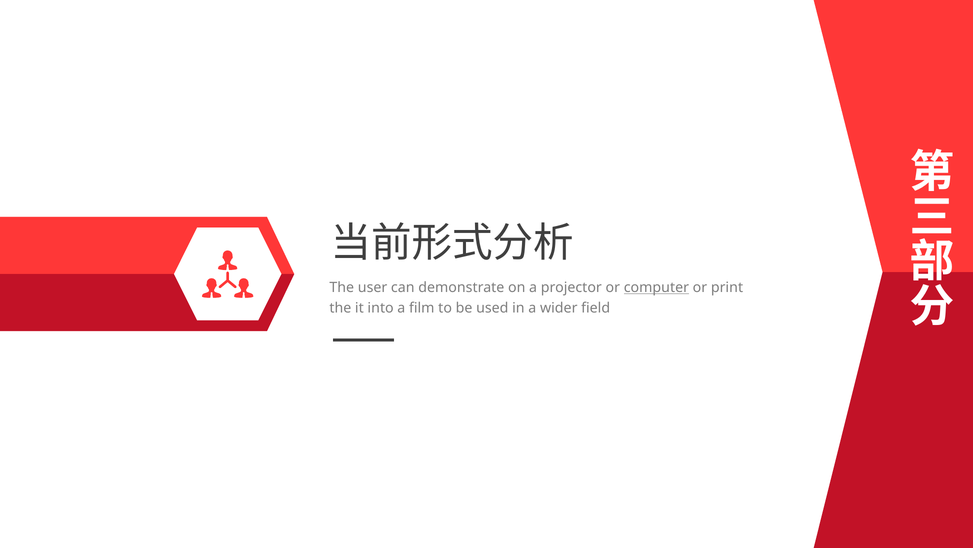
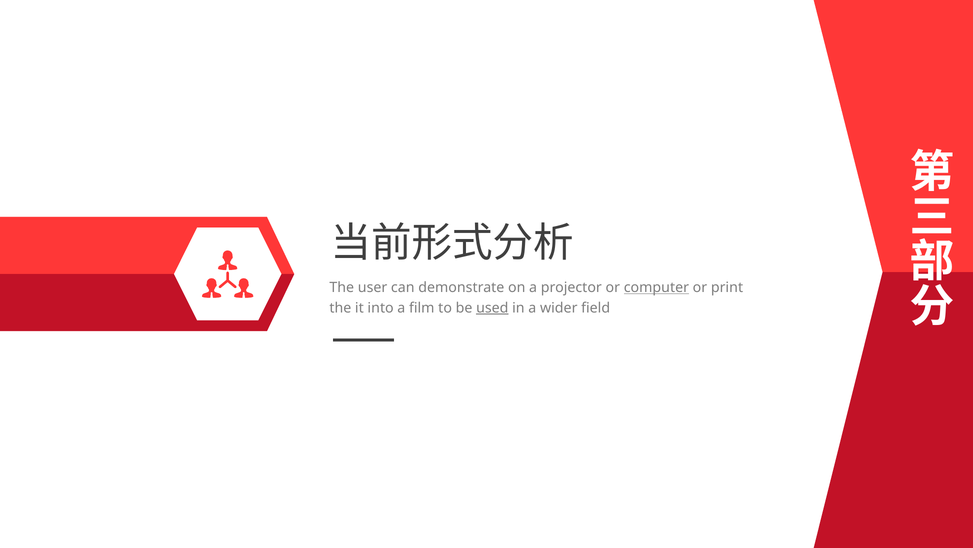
used underline: none -> present
